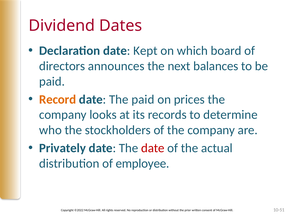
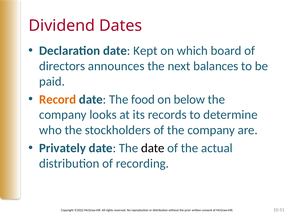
The paid: paid -> food
prices: prices -> below
date at (153, 148) colour: red -> black
employee: employee -> recording
